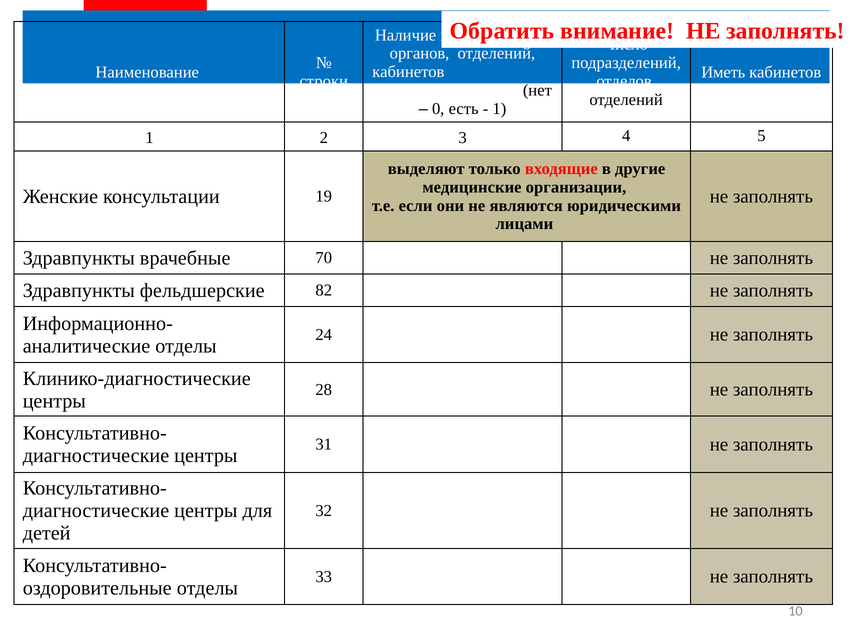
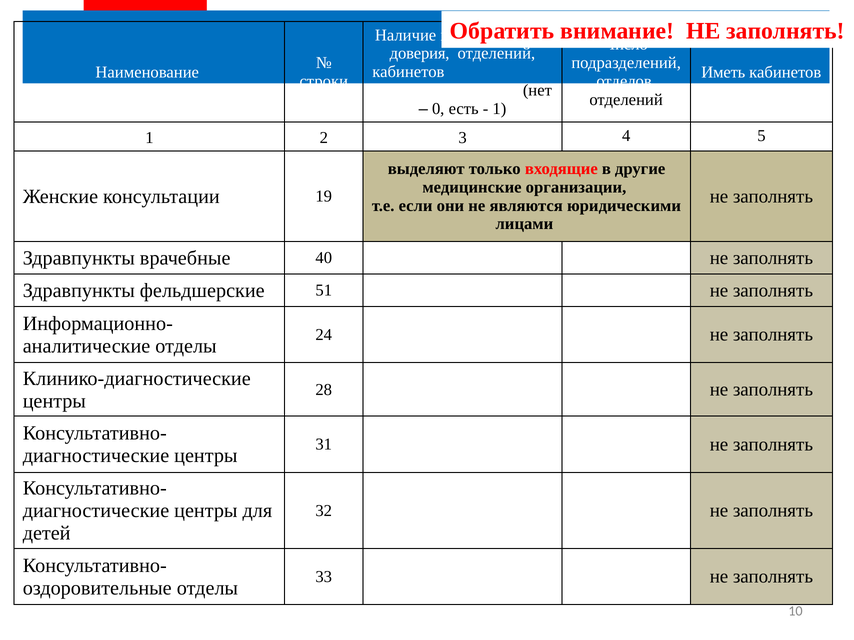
органов: органов -> доверия
70: 70 -> 40
82: 82 -> 51
